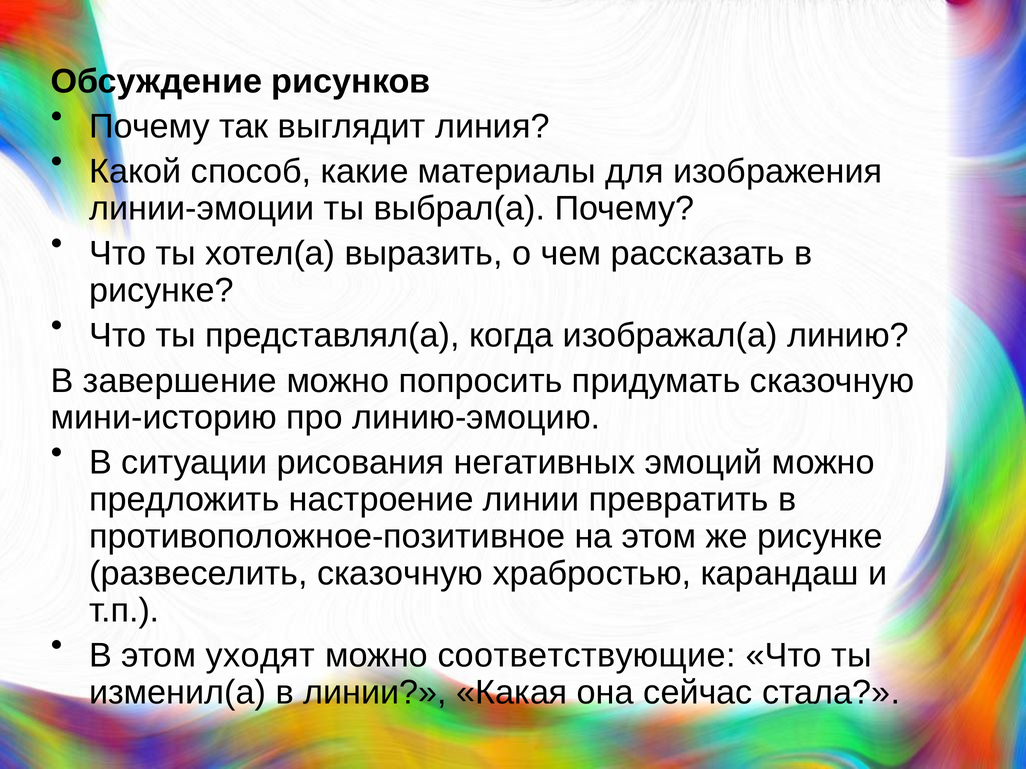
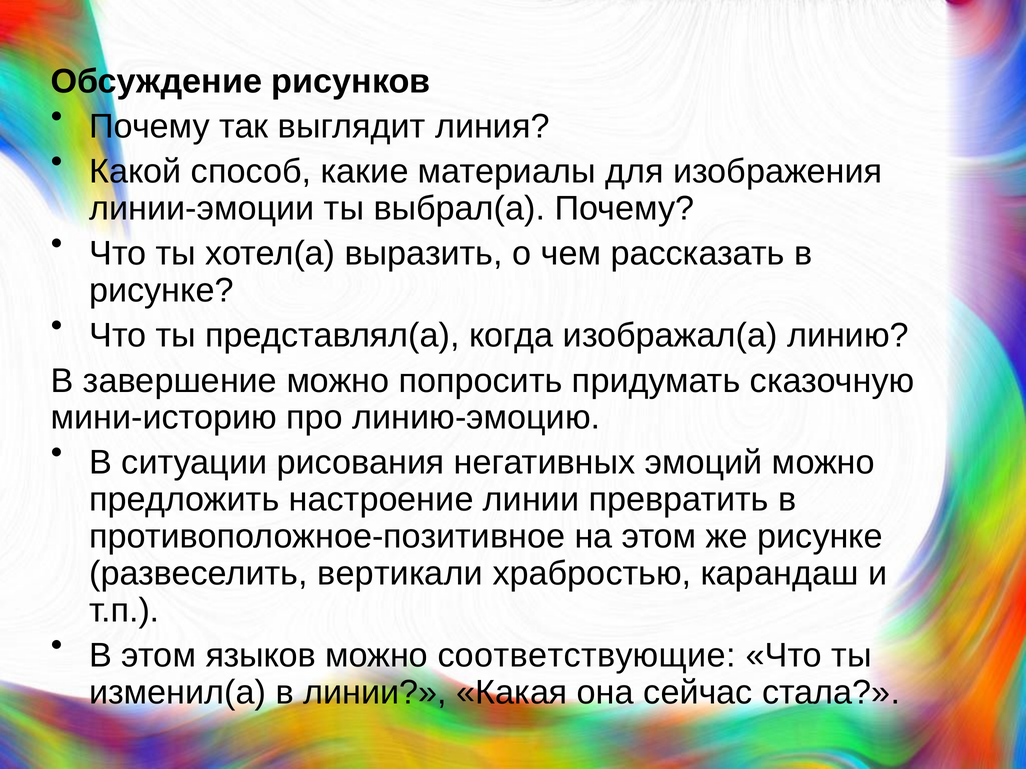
развеселить сказочную: сказочную -> вертикали
уходят: уходят -> языков
